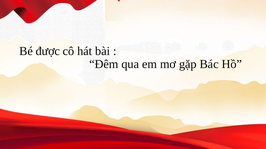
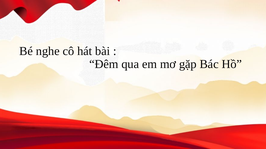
được: được -> nghe
